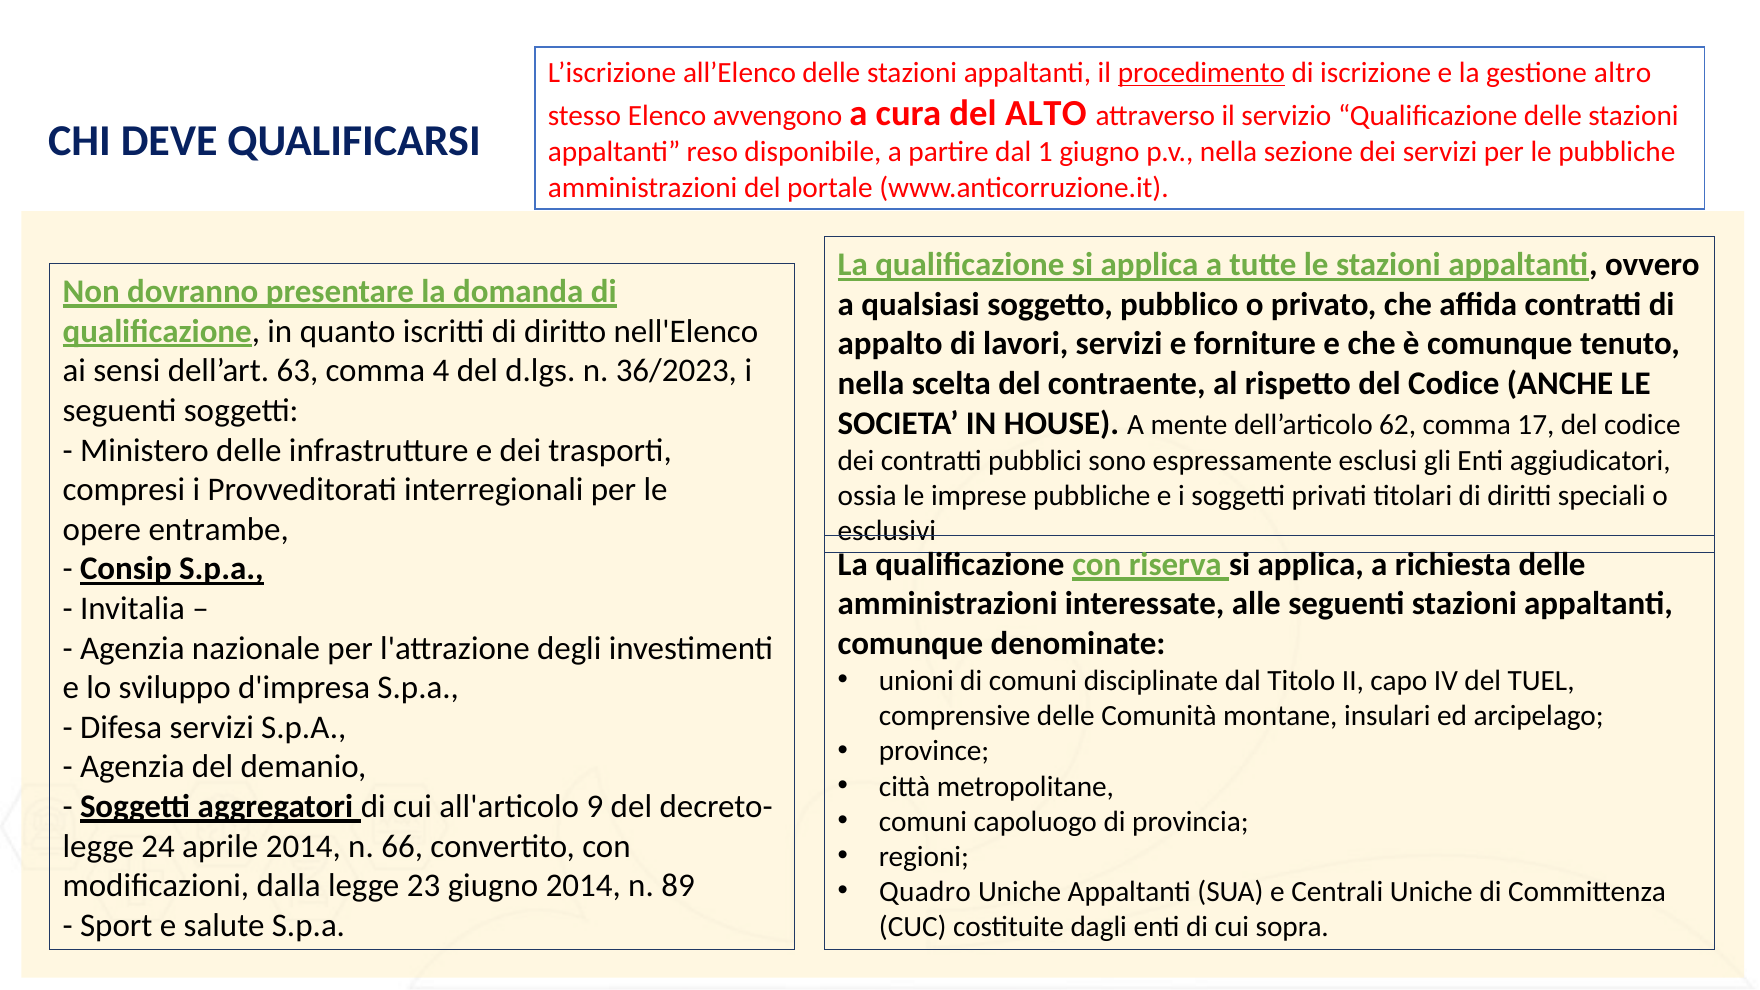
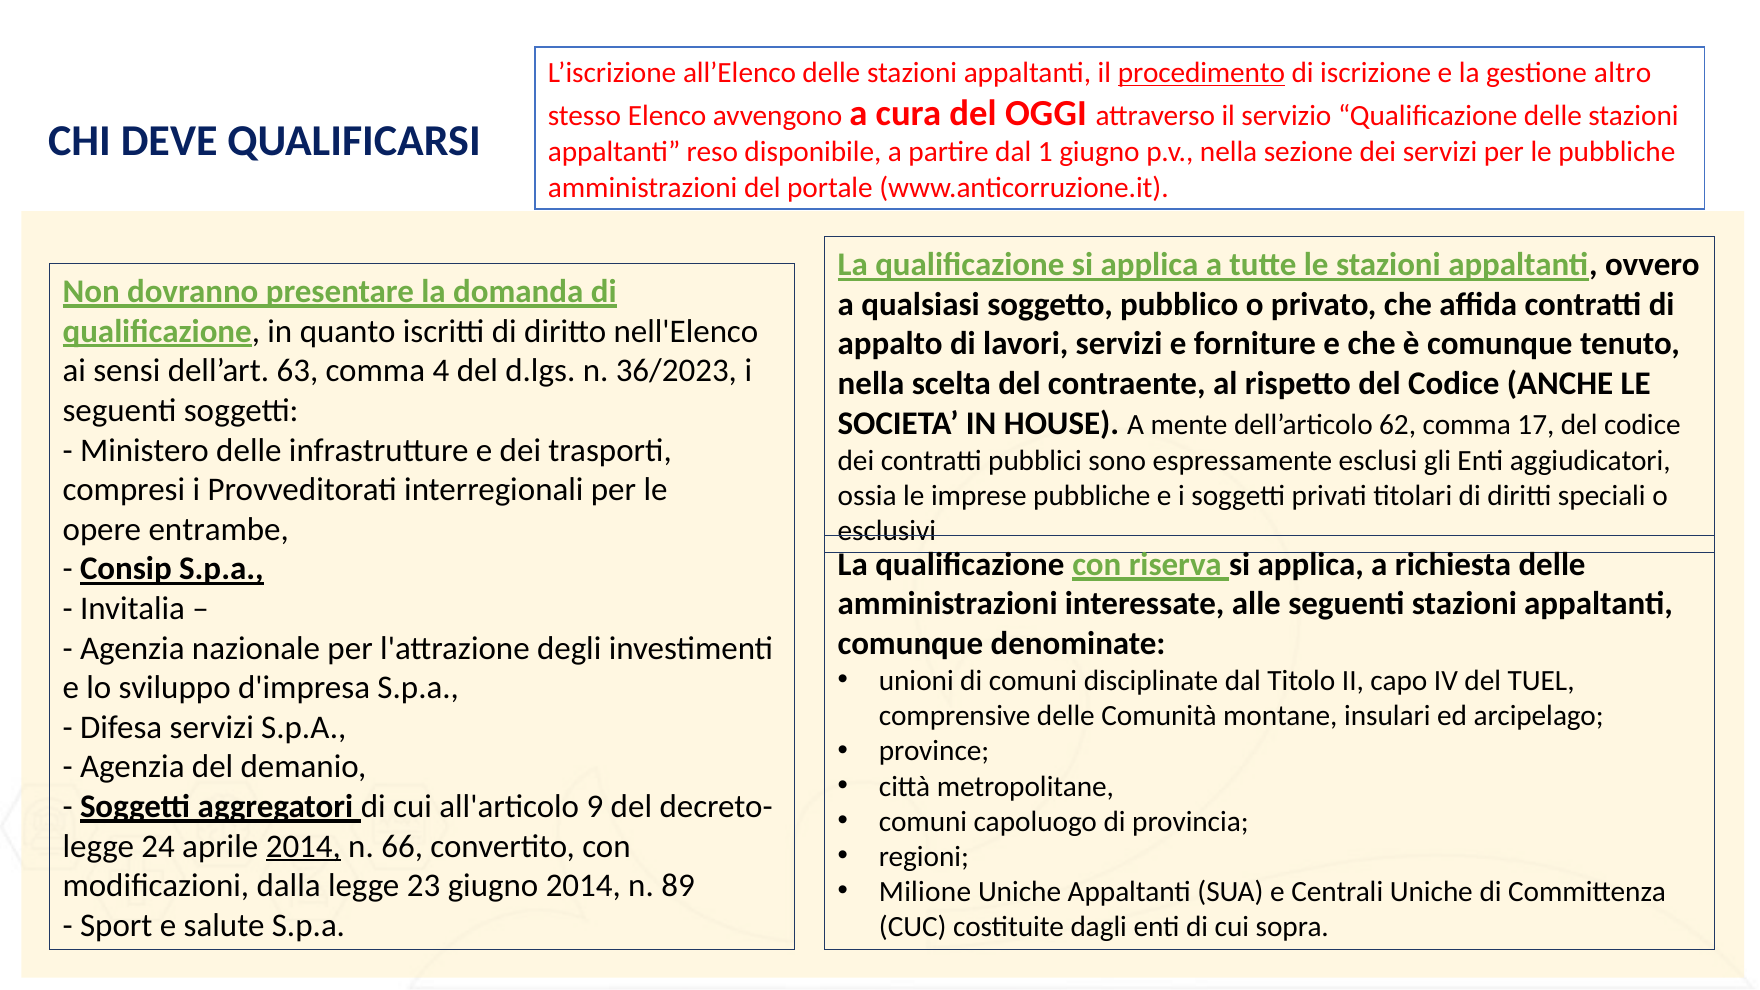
ALTO: ALTO -> OGGI
2014 at (303, 846) underline: none -> present
Quadro: Quadro -> Milione
